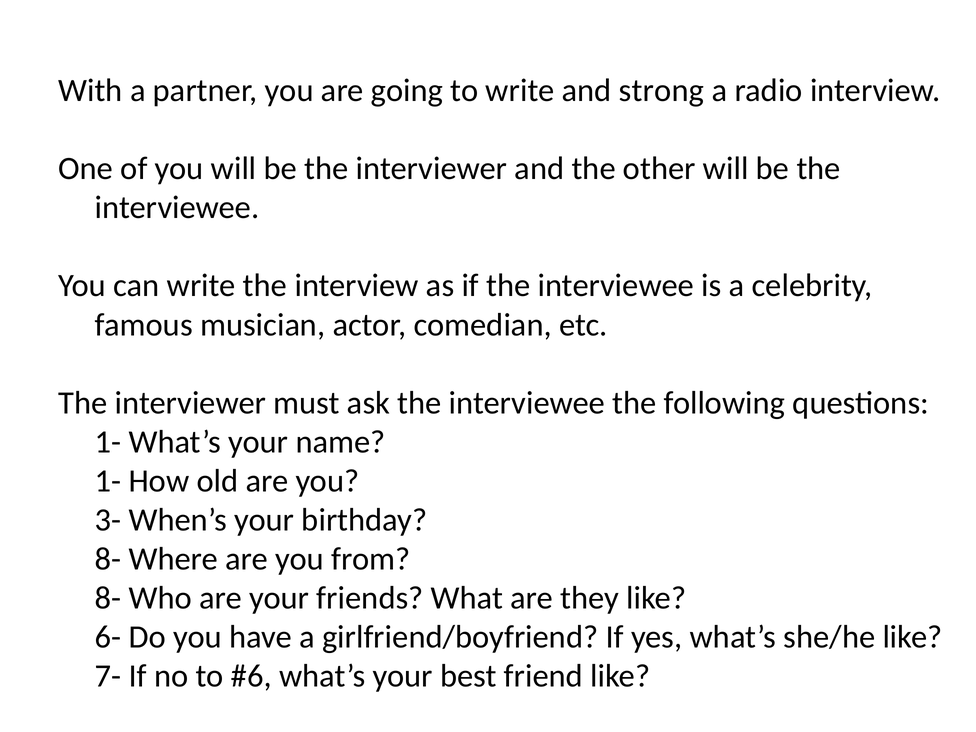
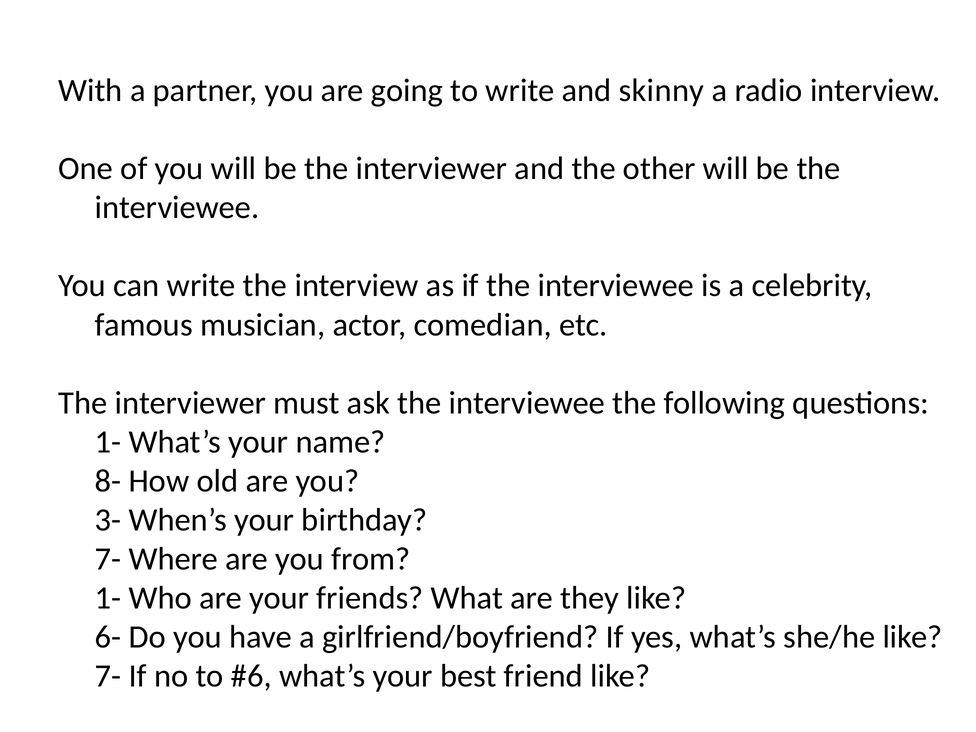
strong: strong -> skinny
1- at (108, 481): 1- -> 8-
8- at (108, 559): 8- -> 7-
8- at (108, 598): 8- -> 1-
